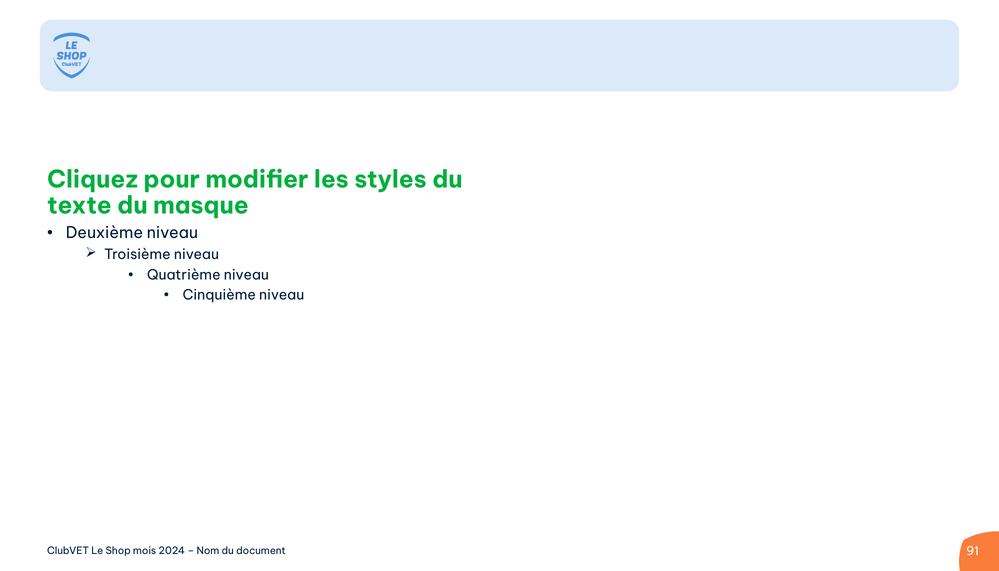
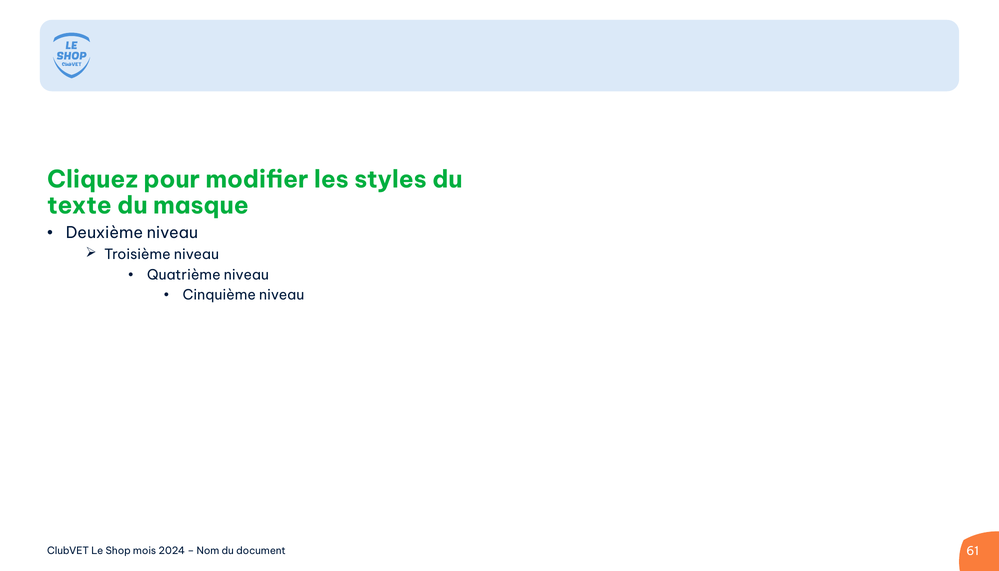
91: 91 -> 61
